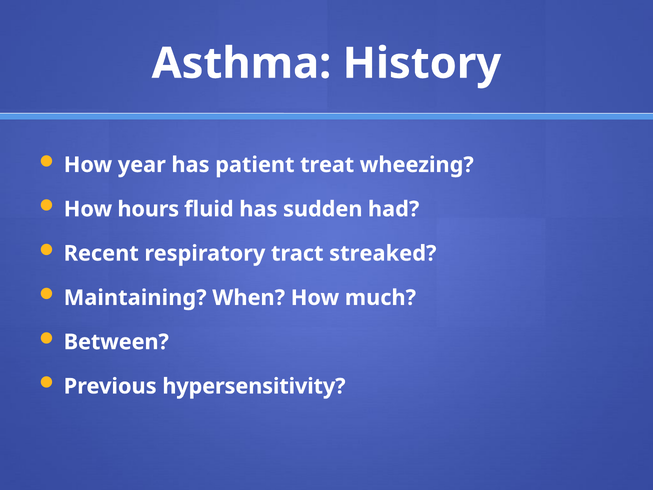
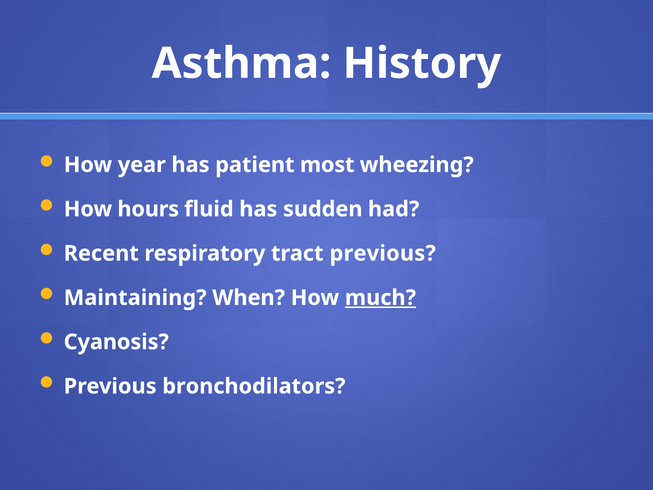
treat: treat -> most
tract streaked: streaked -> previous
much underline: none -> present
Between: Between -> Cyanosis
hypersensitivity: hypersensitivity -> bronchodilators
